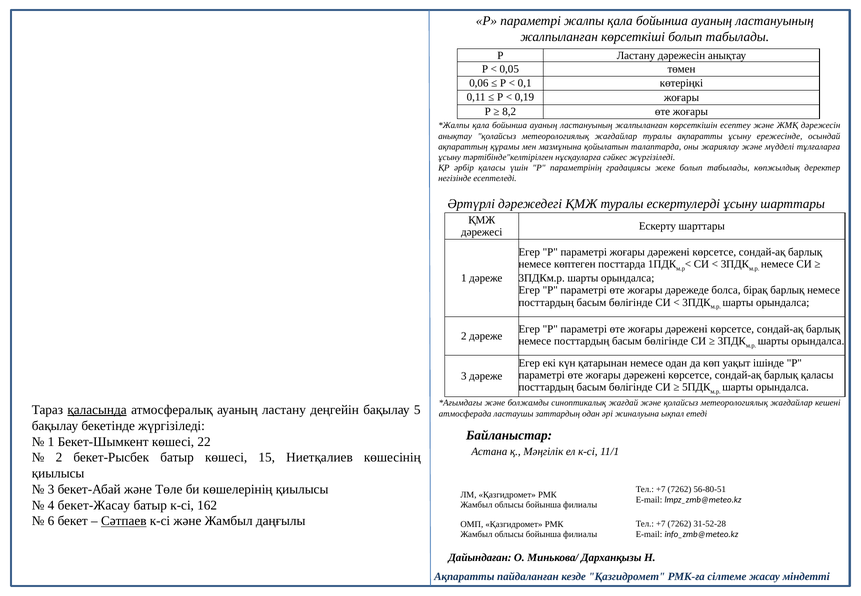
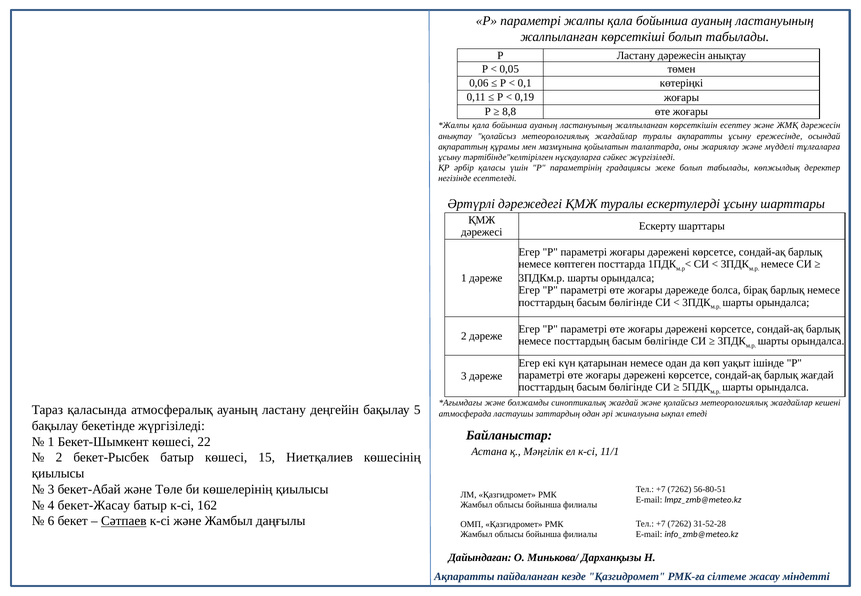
8,2: 8,2 -> 8,8
барлық қаласы: қаласы -> жағдай
қаласында underline: present -> none
